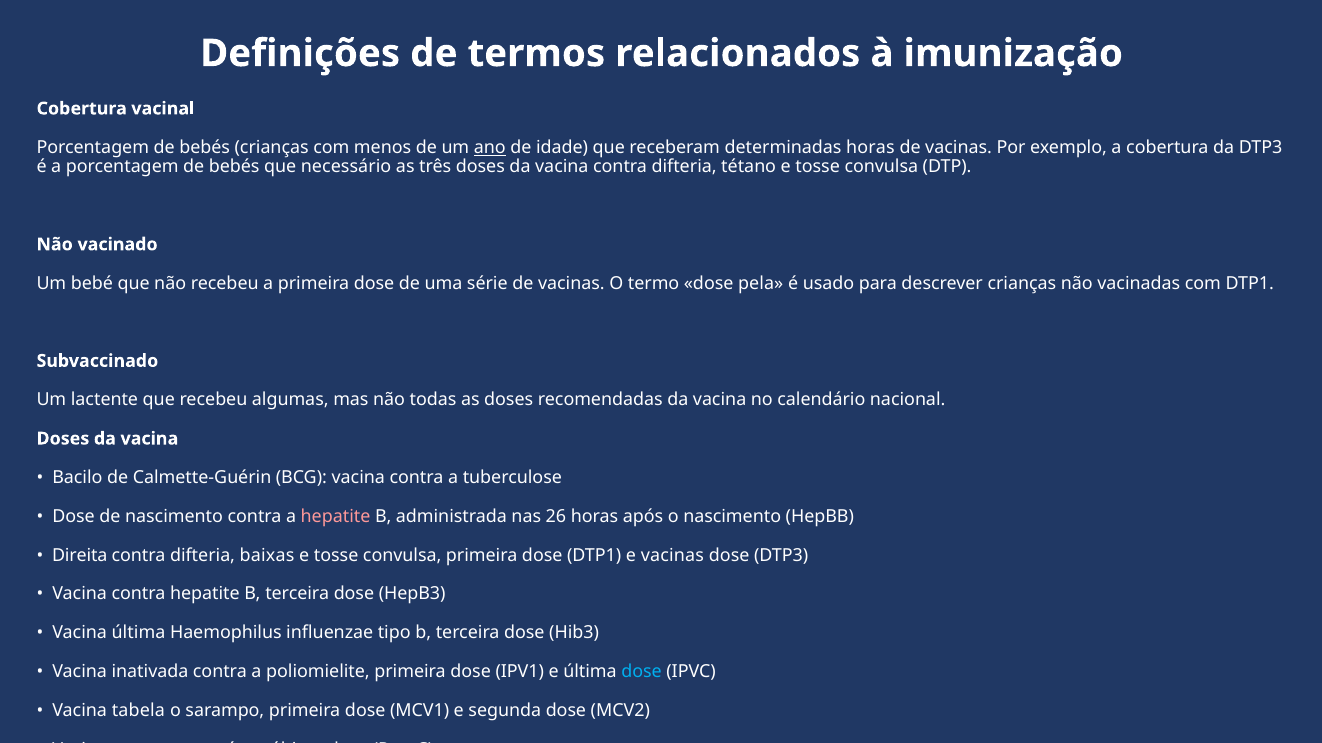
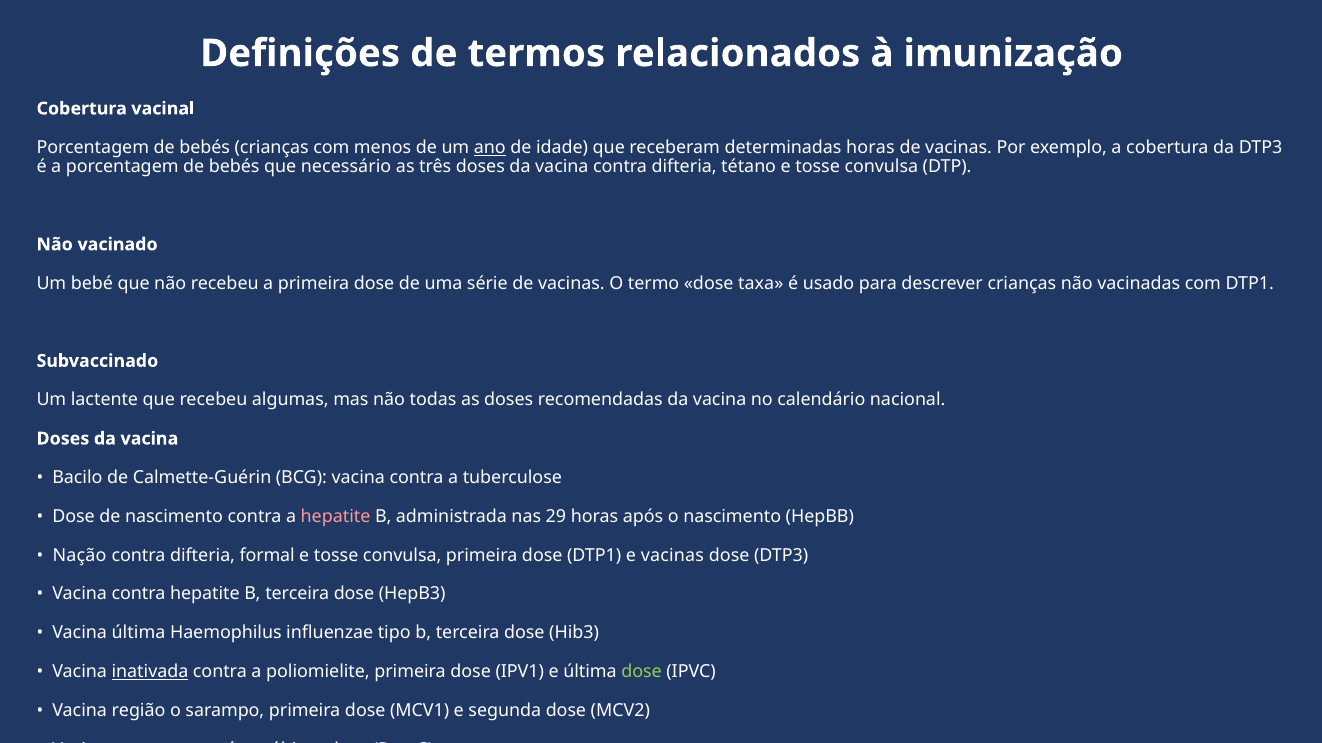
dose pela: pela -> taxa
26: 26 -> 29
Direita: Direita -> Nação
baixas: baixas -> formal
inativada underline: none -> present
dose at (642, 672) colour: light blue -> light green
tabela: tabela -> região
